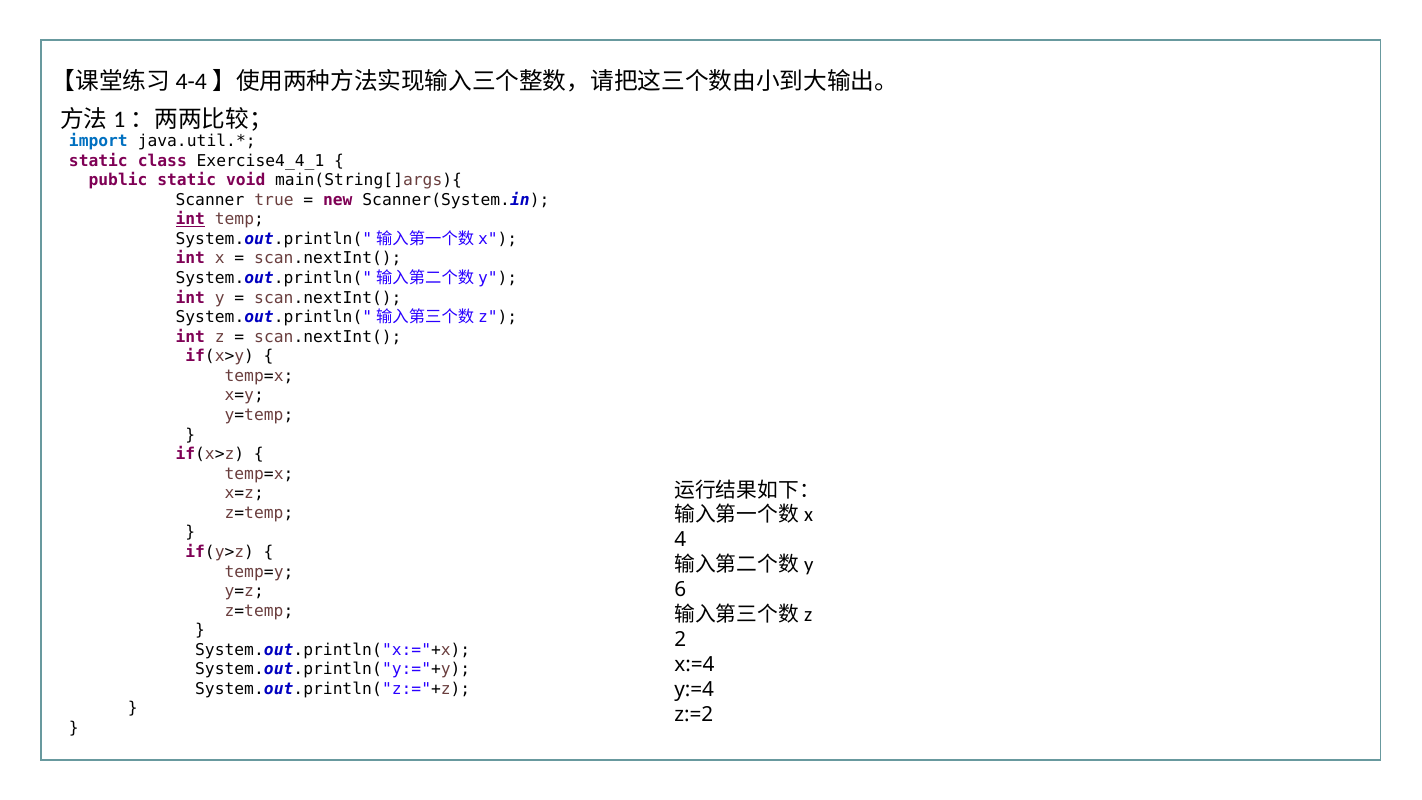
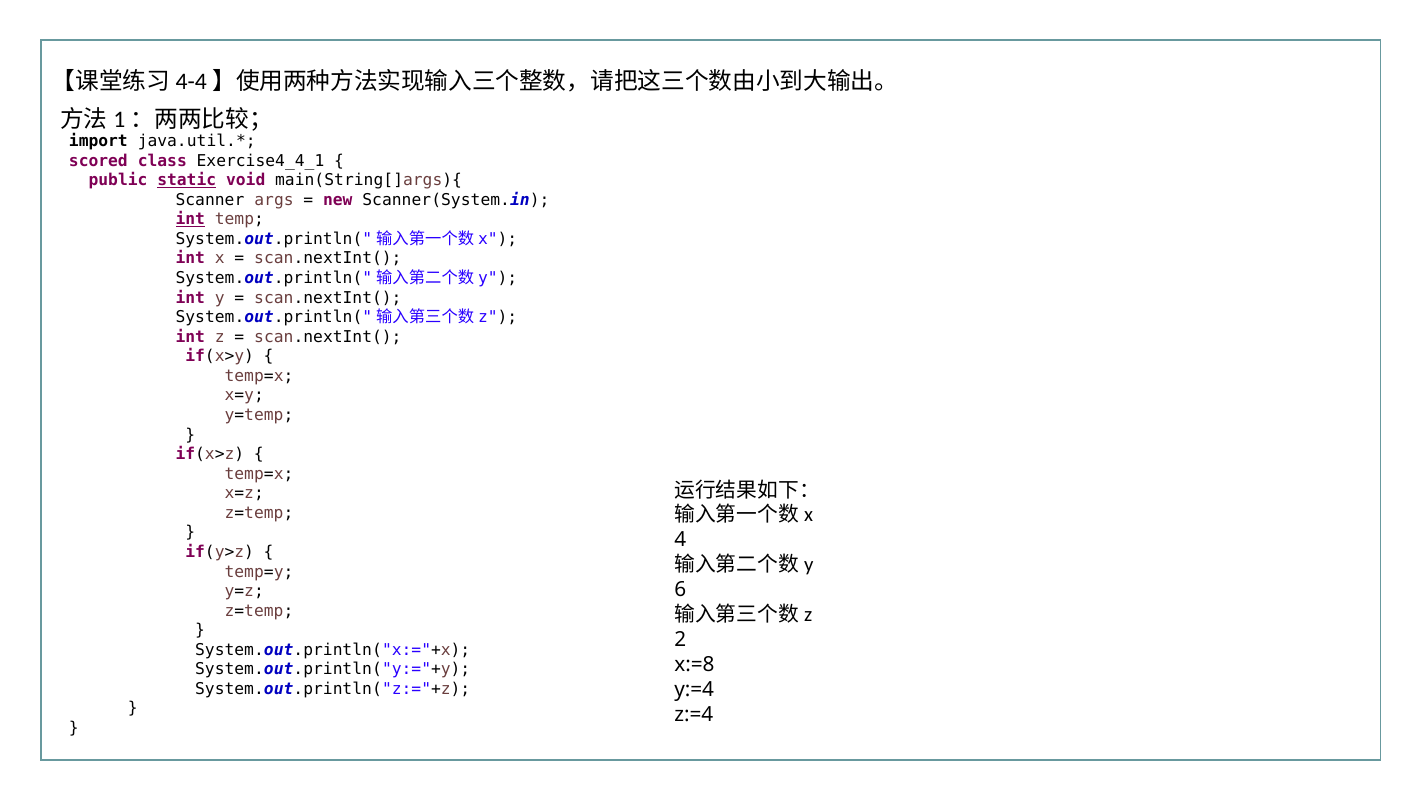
import colour: blue -> black
static at (98, 161): static -> scored
static at (187, 180) underline: none -> present
true: true -> args
x:=4: x:=4 -> x:=8
z:=2: z:=2 -> z:=4
